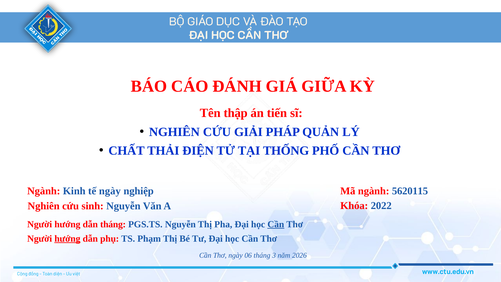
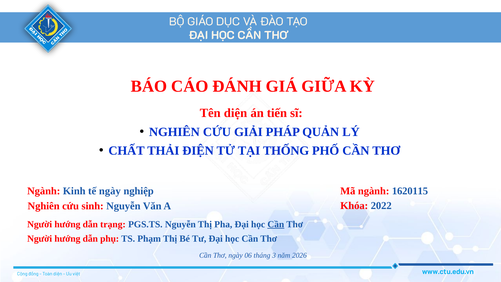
Tên thập: thập -> diện
5620115: 5620115 -> 1620115
dẫn tháng: tháng -> trạng
hướng at (67, 239) underline: present -> none
